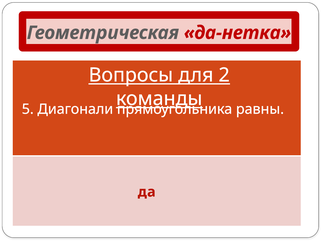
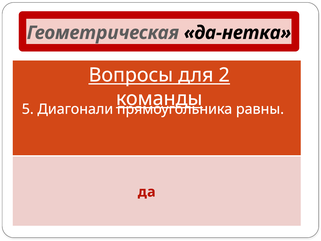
да-нетка colour: red -> black
